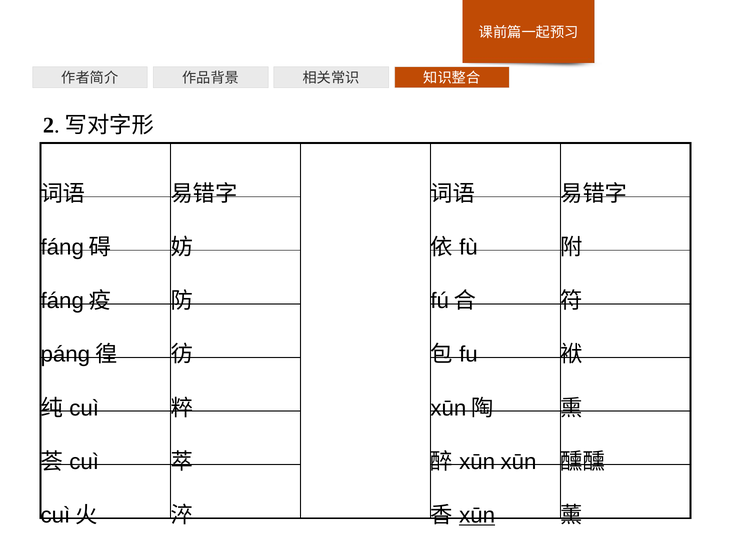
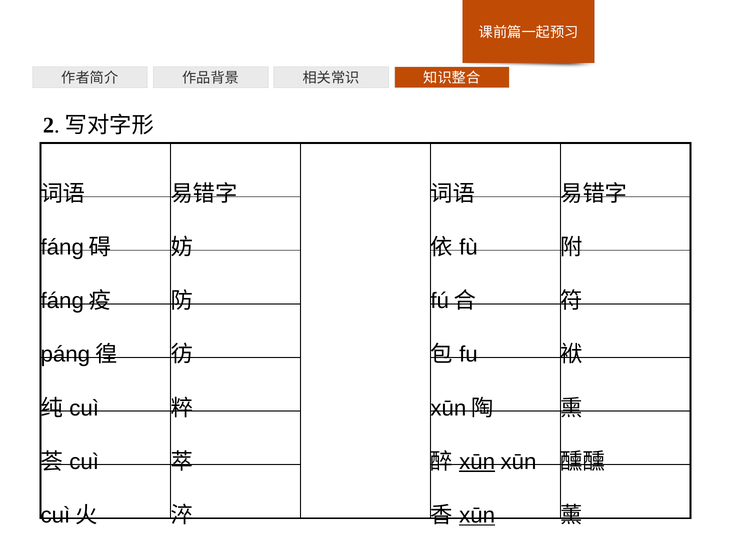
xūn at (477, 462) underline: none -> present
